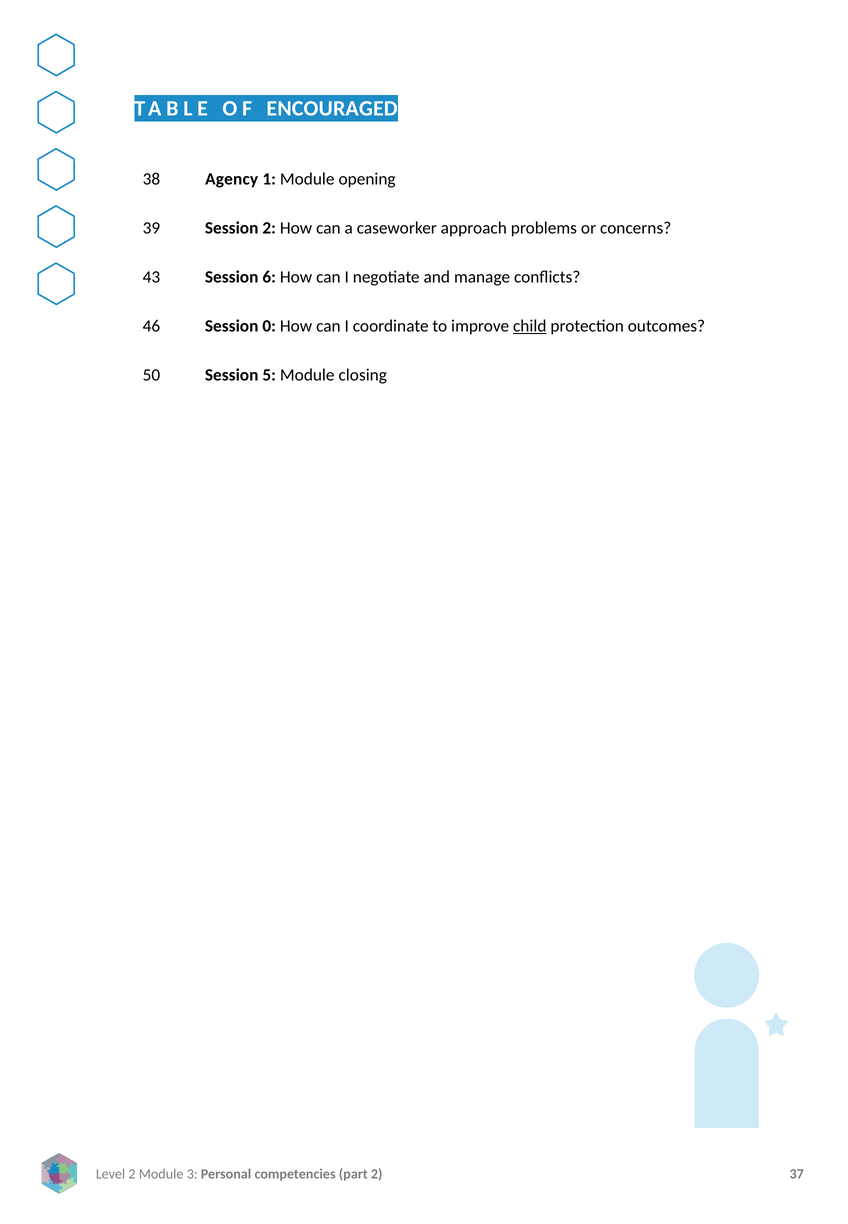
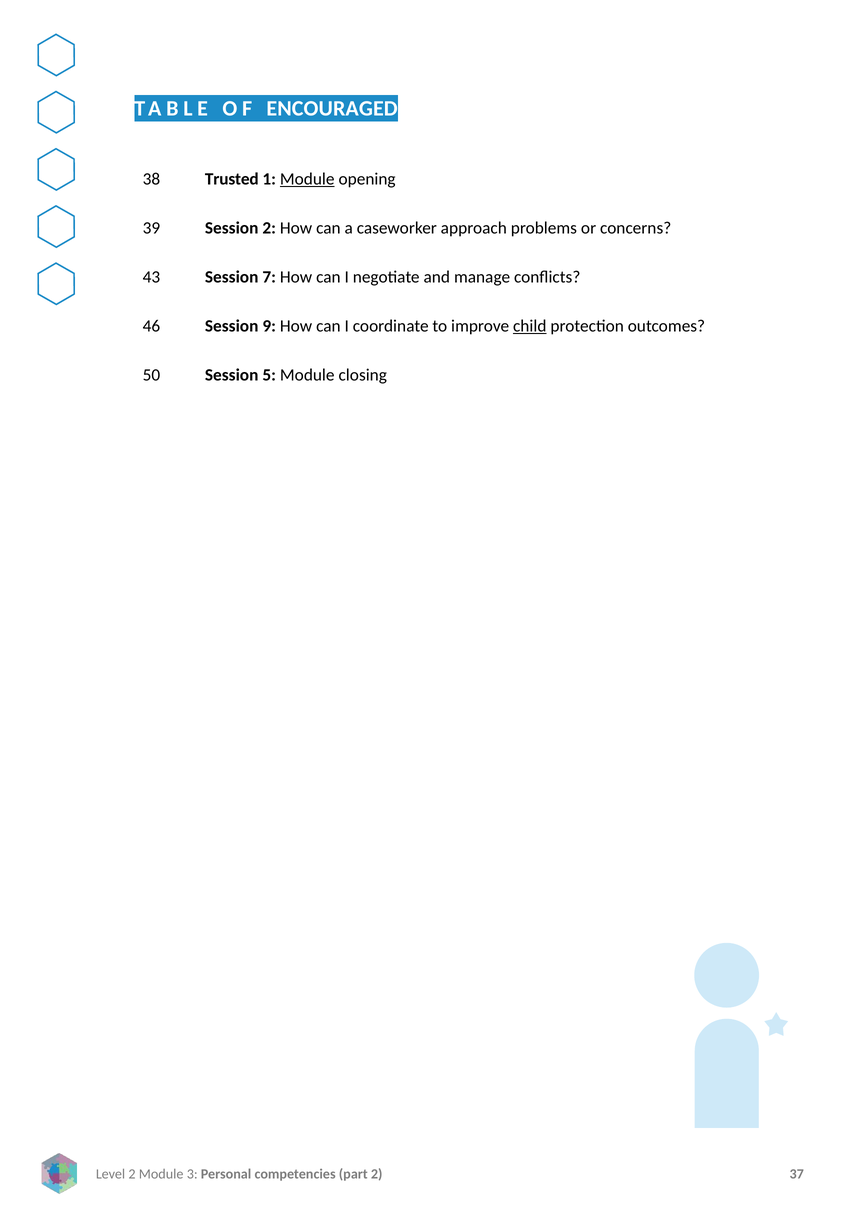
Agency: Agency -> Trusted
Module at (307, 179) underline: none -> present
6: 6 -> 7
0: 0 -> 9
